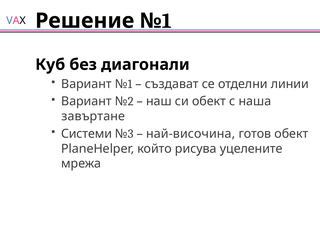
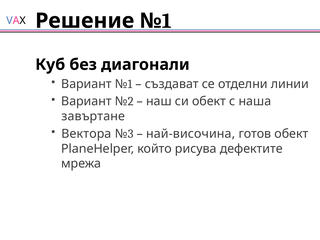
Системи: Системи -> Вектора
уцелените: уцелените -> дефектите
